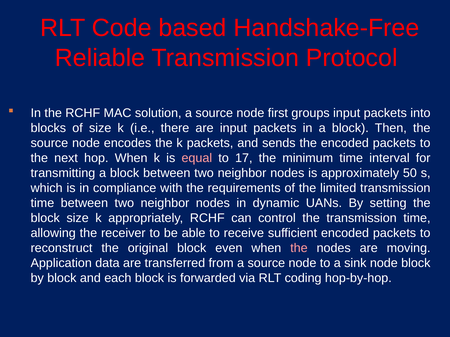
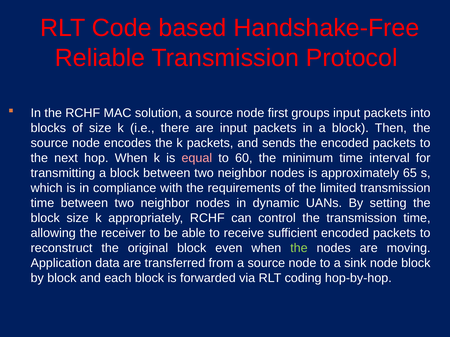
17: 17 -> 60
50: 50 -> 65
the at (299, 248) colour: pink -> light green
